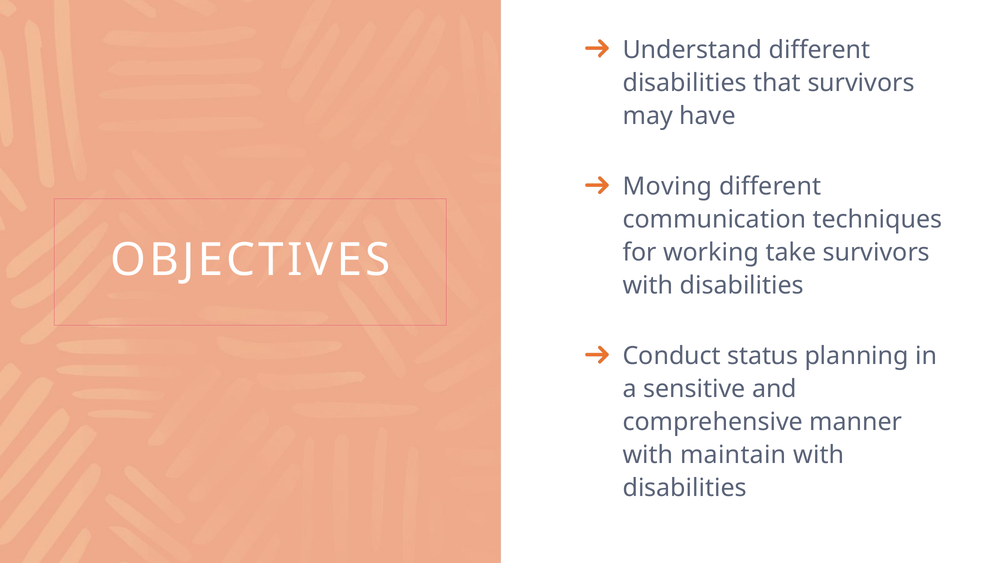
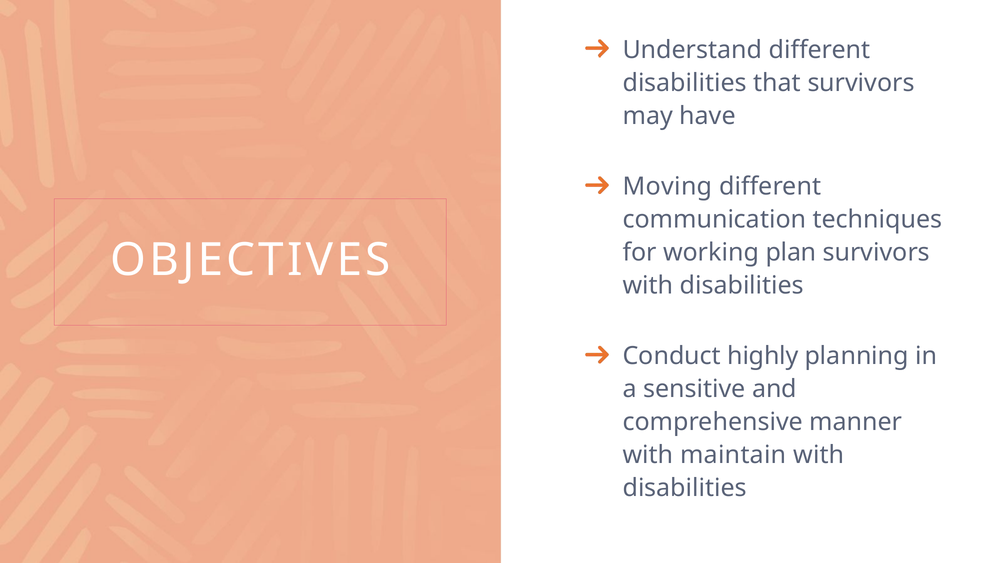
take: take -> plan
status: status -> highly
